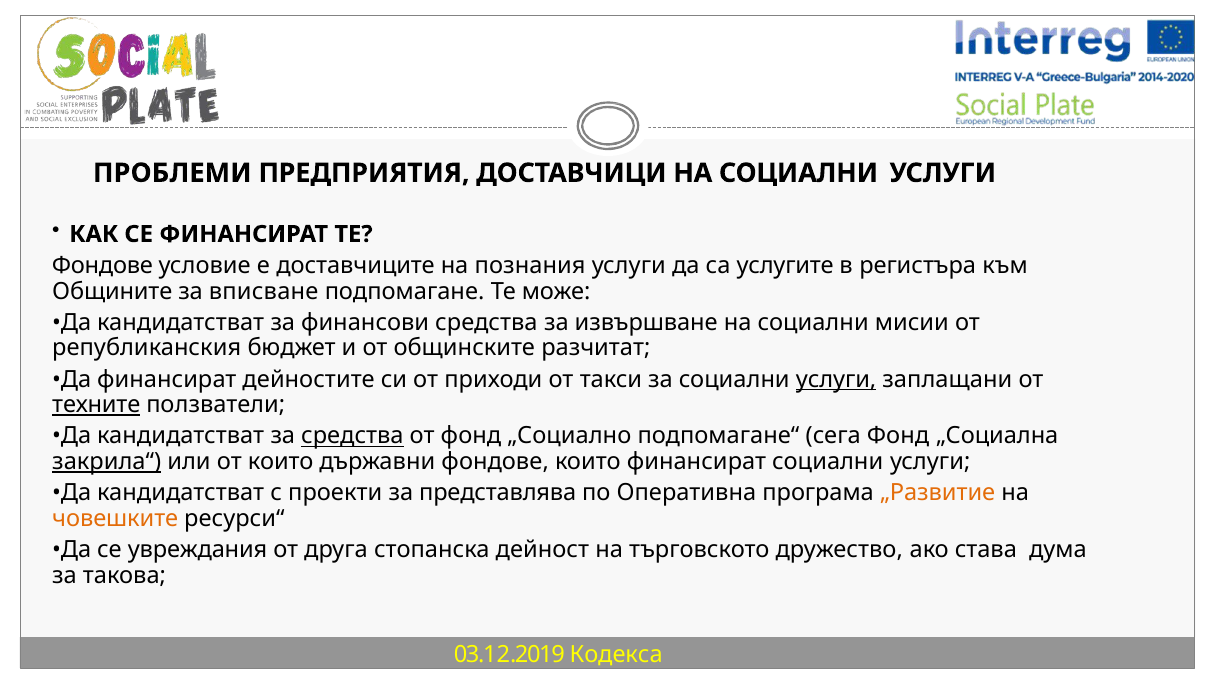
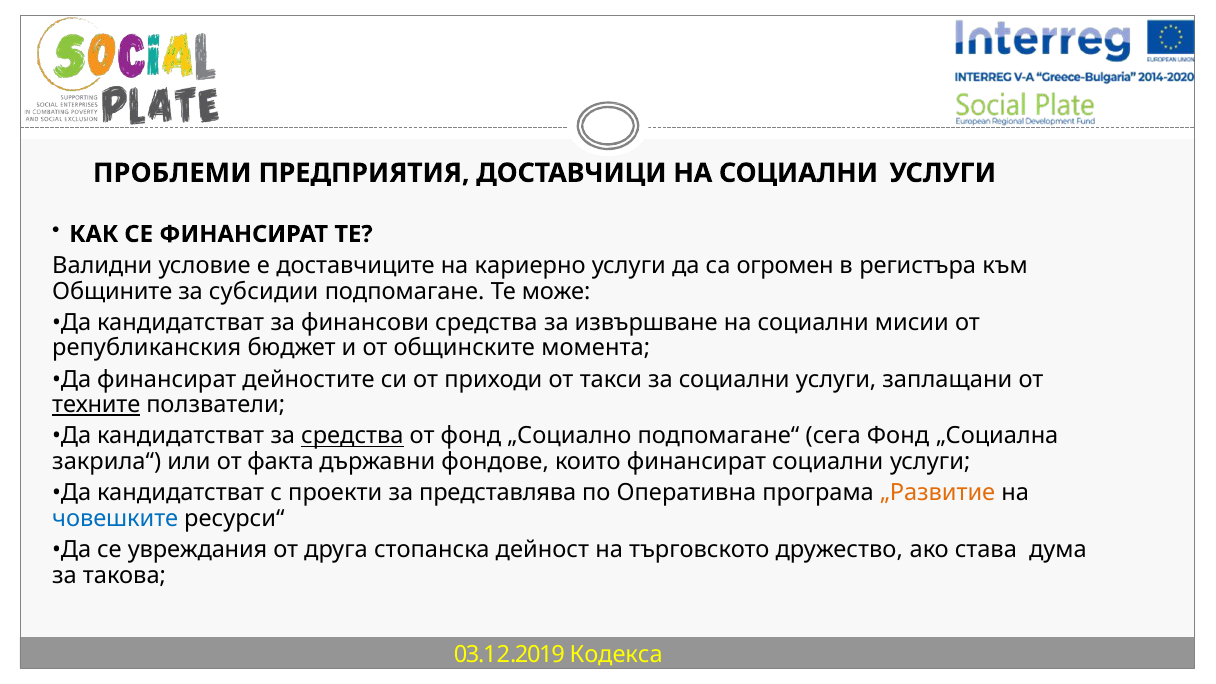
Фондове at (102, 266): Фондове -> Валидни
познания: познания -> кариерно
услугите: услугите -> огромен
вписване: вписване -> субсидии
разчитат: разчитат -> момента
услуги at (836, 379) underline: present -> none
закрила“ underline: present -> none
от които: които -> факта
човешките colour: orange -> blue
